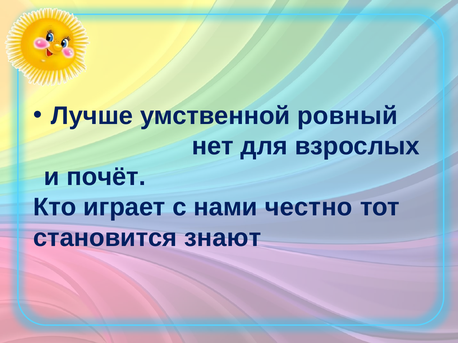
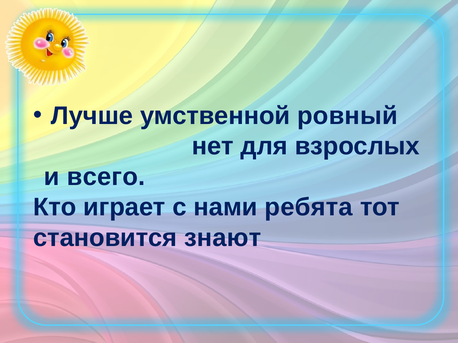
почёт: почёт -> всего
честно: честно -> ребята
